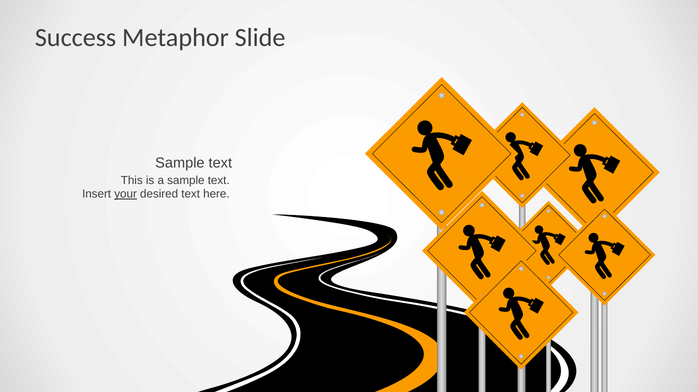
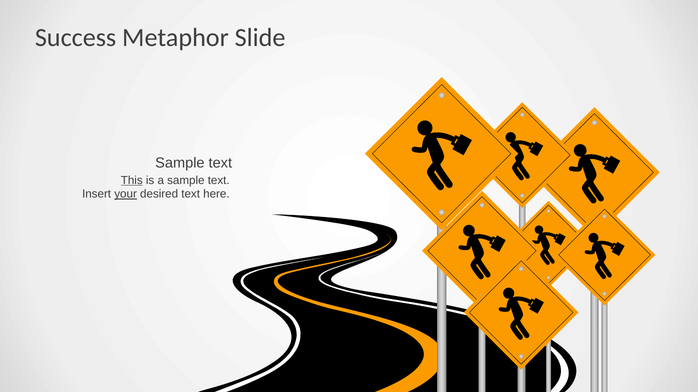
This underline: none -> present
